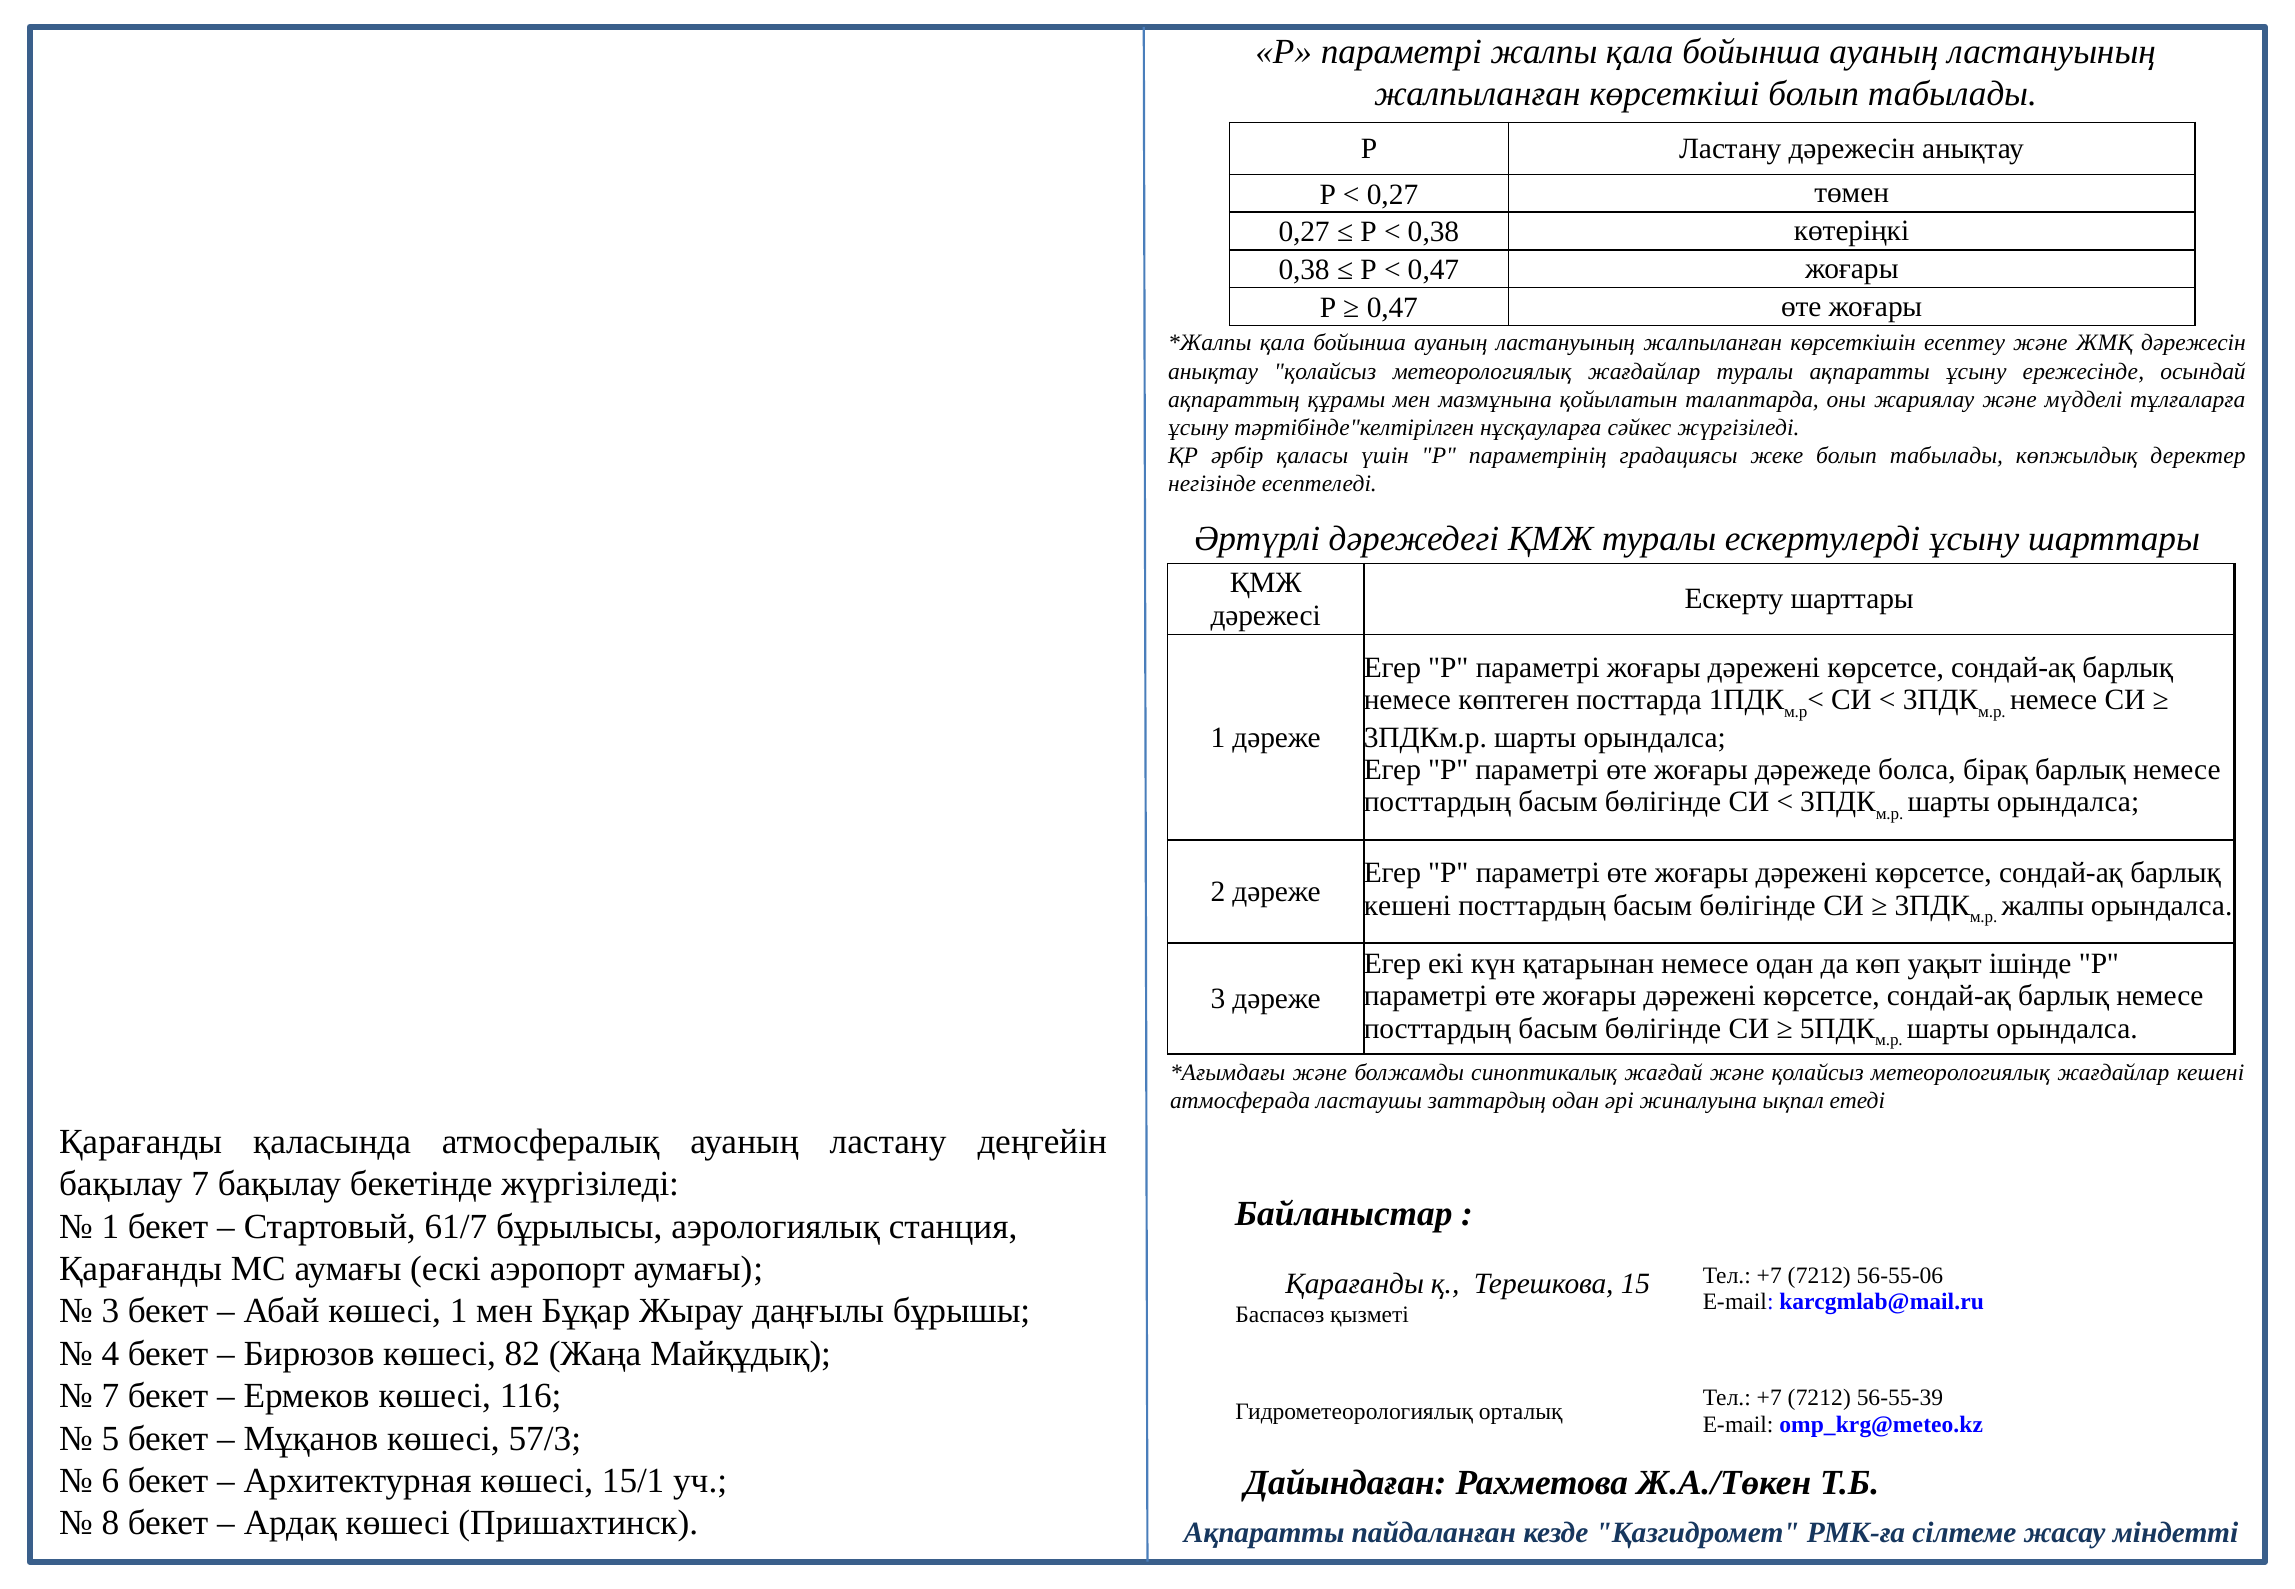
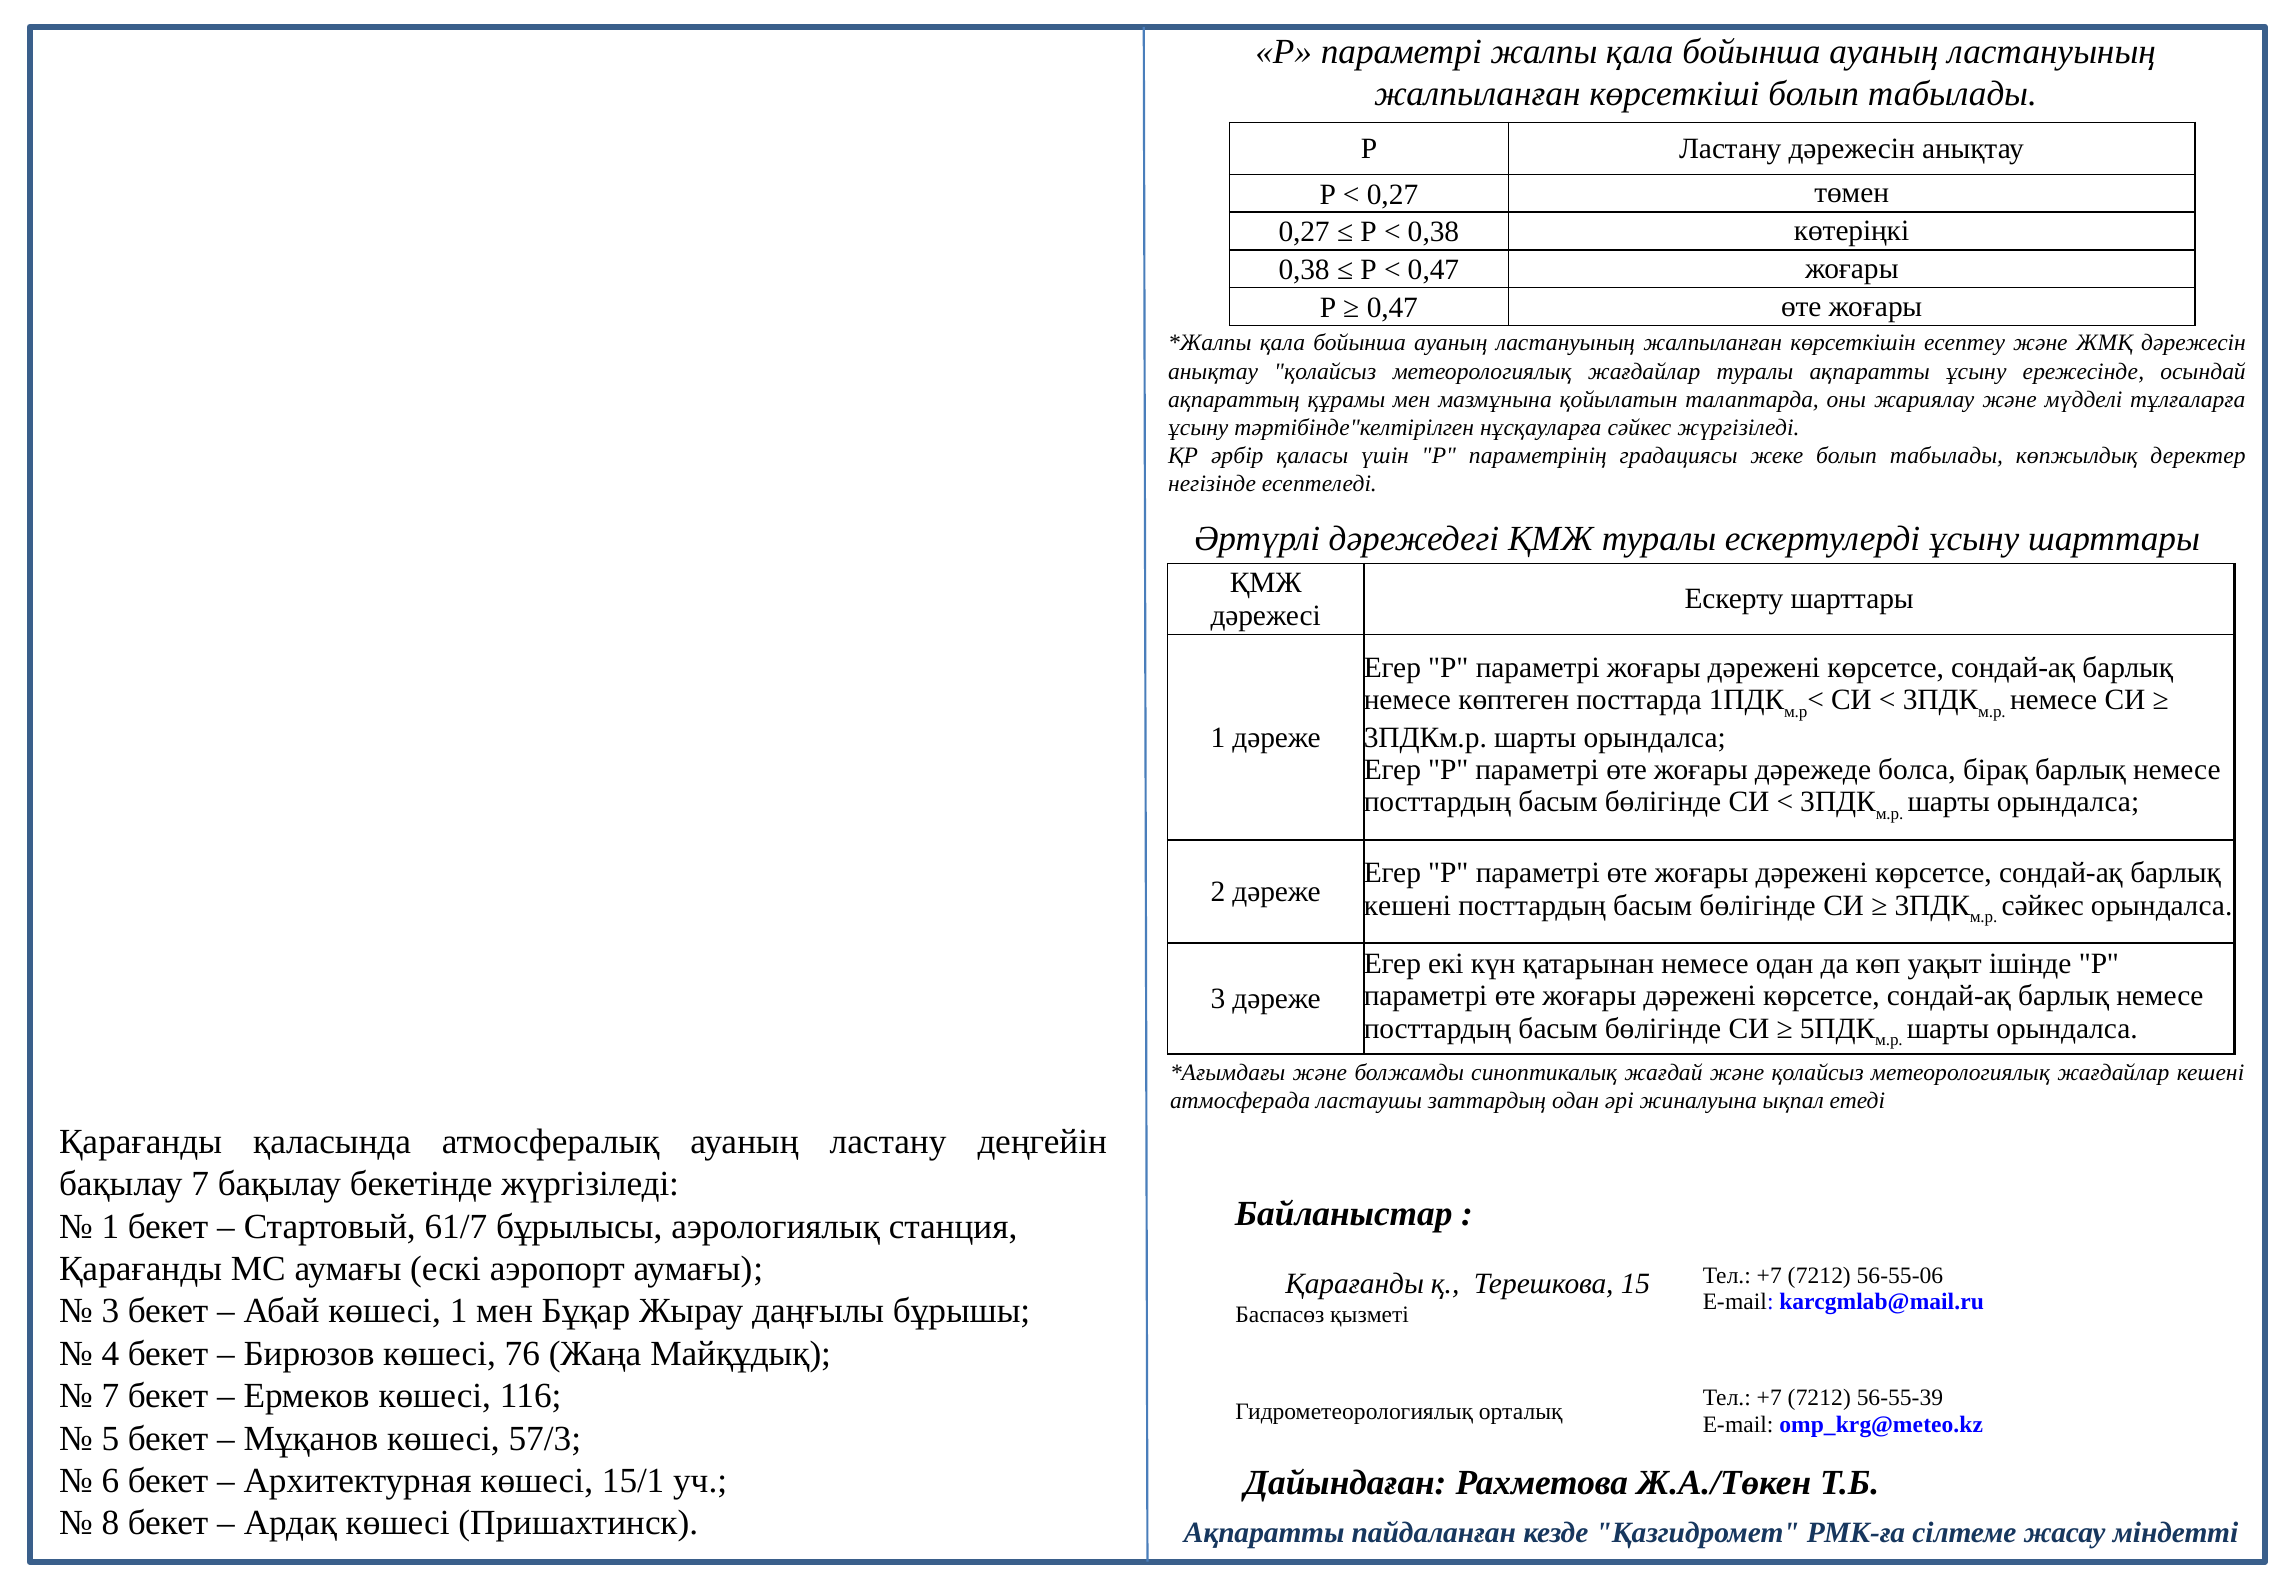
жалпы at (2043, 905): жалпы -> сәйкес
82: 82 -> 76
